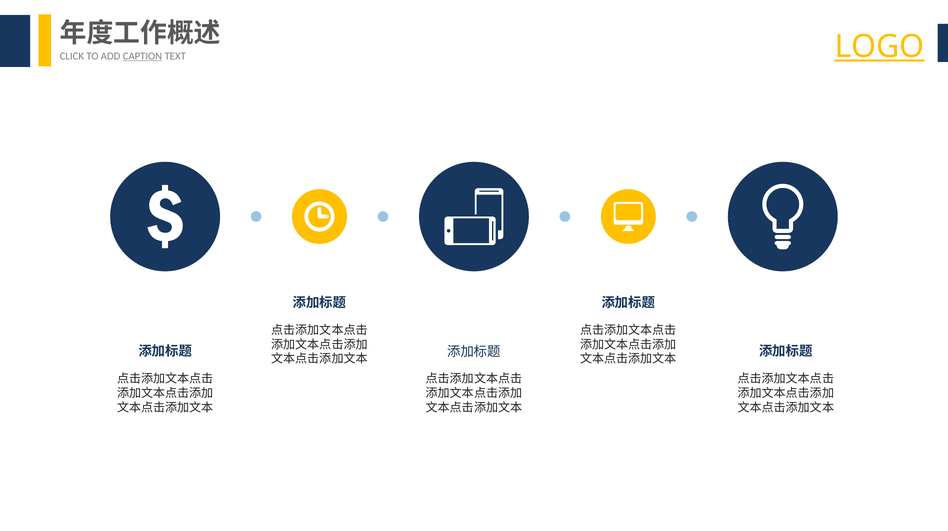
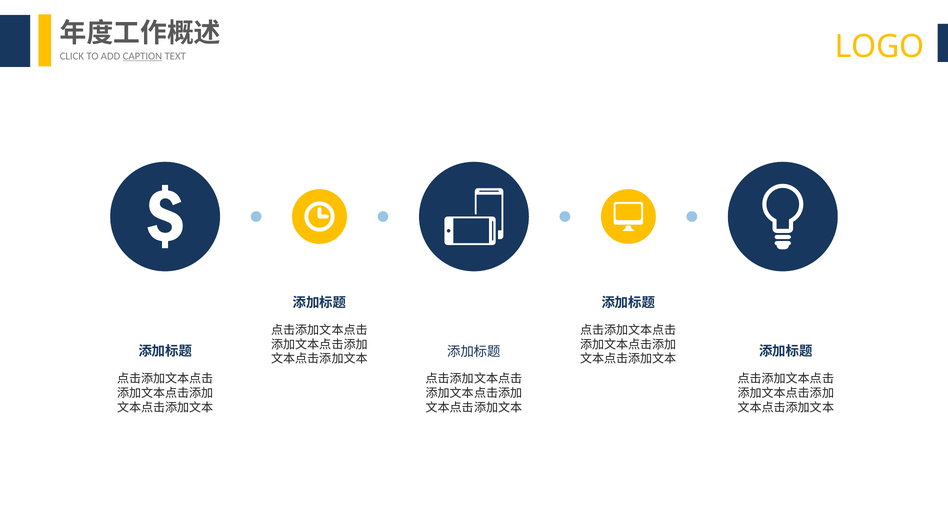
LOGO underline: present -> none
